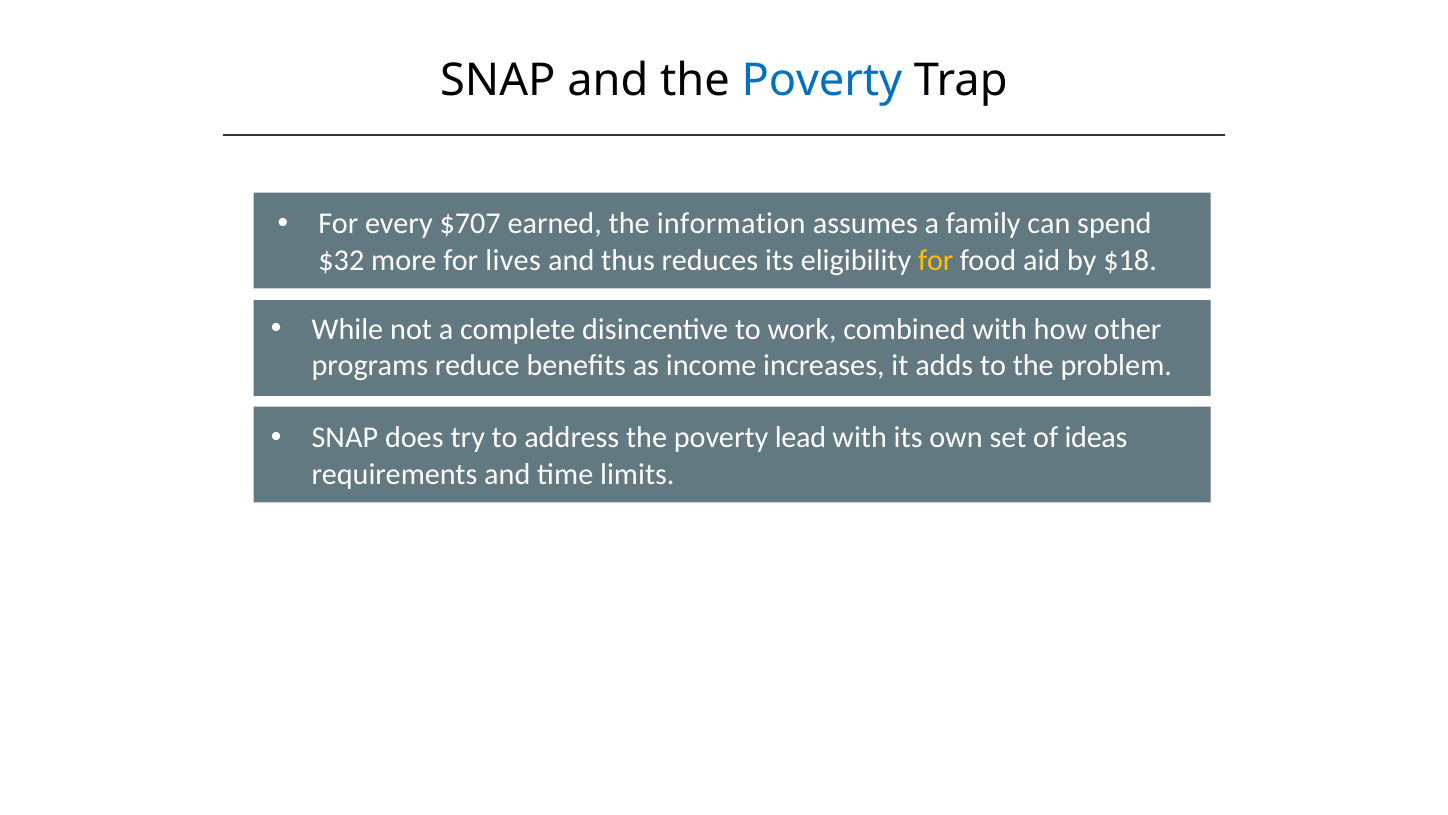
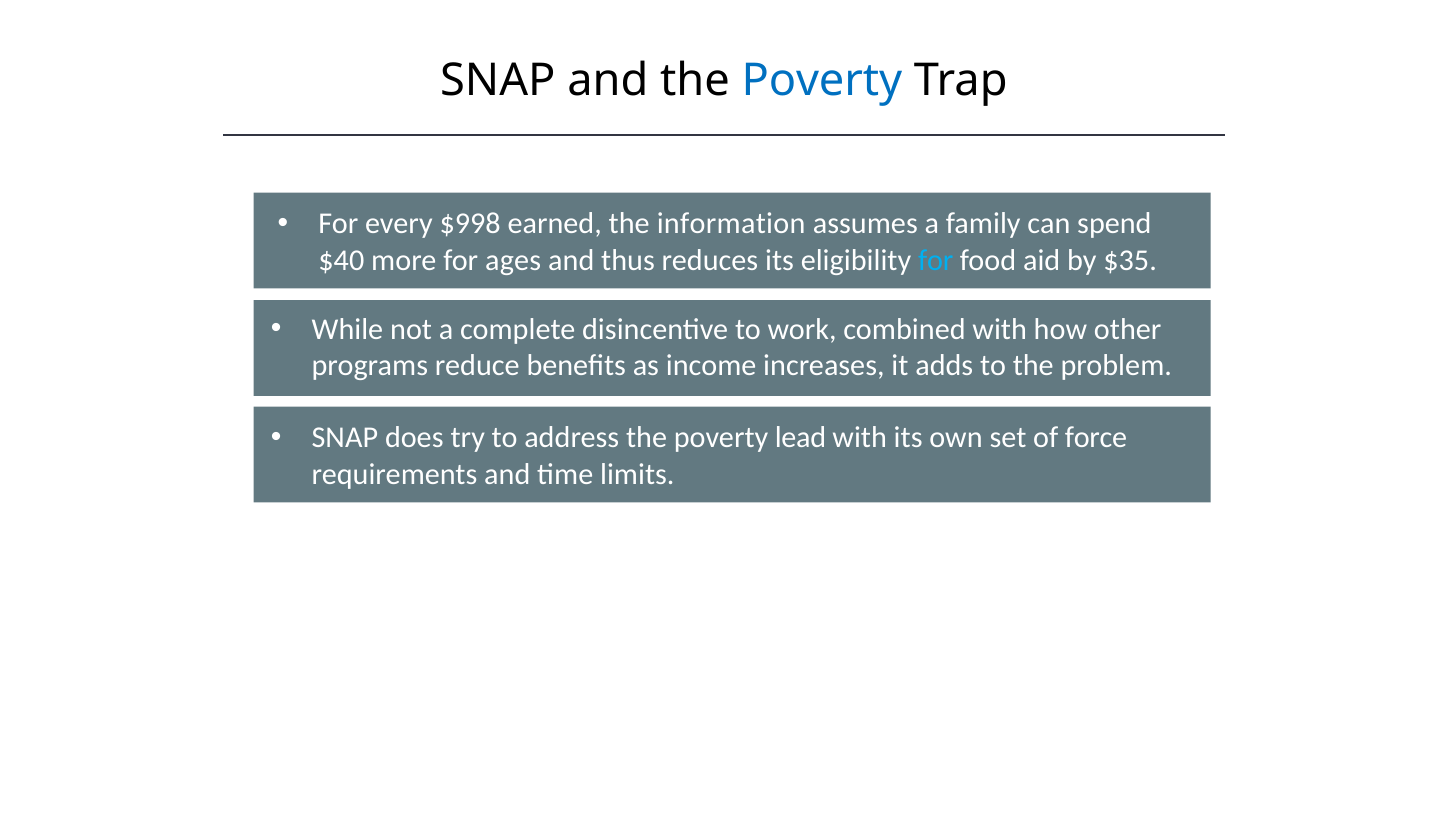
$707: $707 -> $998
$32: $32 -> $40
lives: lives -> ages
for at (936, 260) colour: yellow -> light blue
$18: $18 -> $35
ideas: ideas -> force
